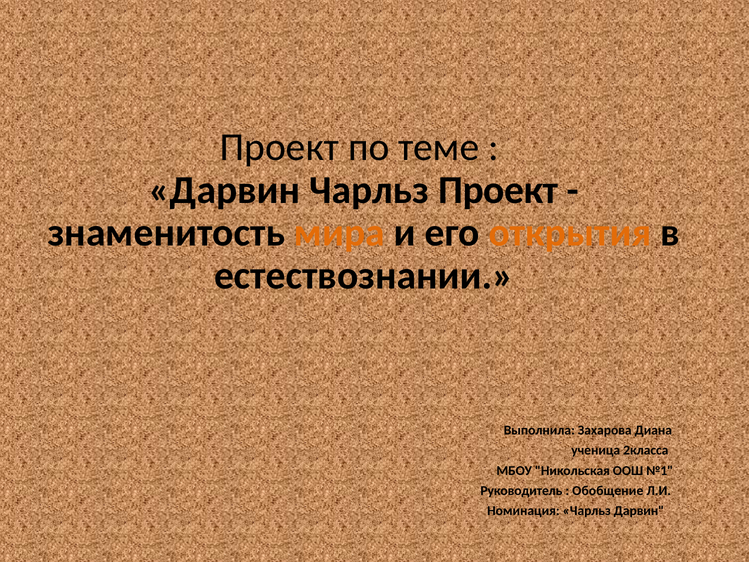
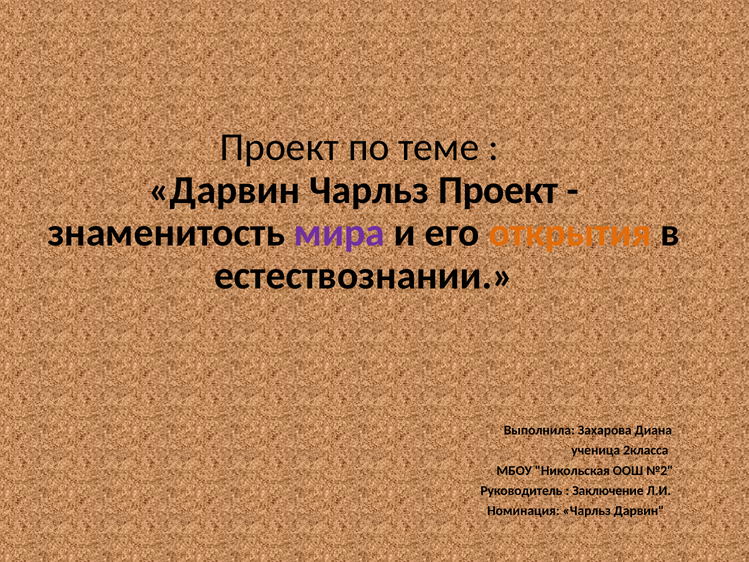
мира colour: orange -> purple
№1: №1 -> №2
Обобщение: Обобщение -> Заключение
